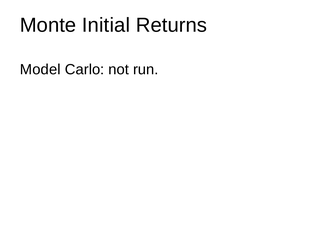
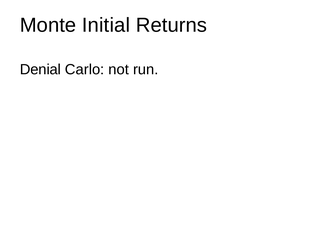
Model: Model -> Denial
